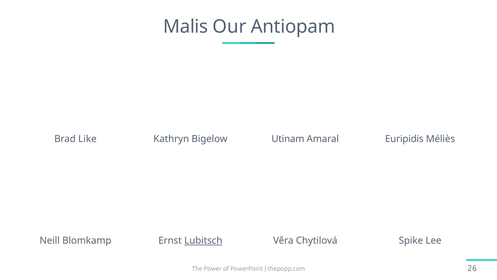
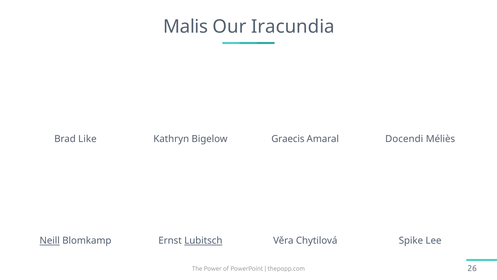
Antiopam: Antiopam -> Iracundia
Utinam: Utinam -> Graecis
Euripidis: Euripidis -> Docendi
Neill underline: none -> present
